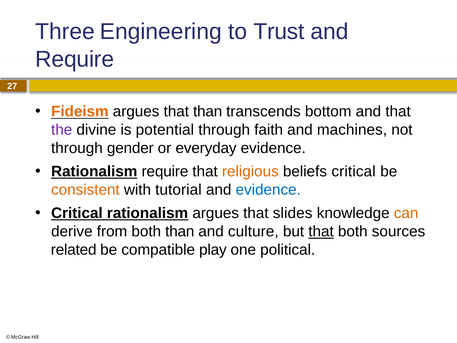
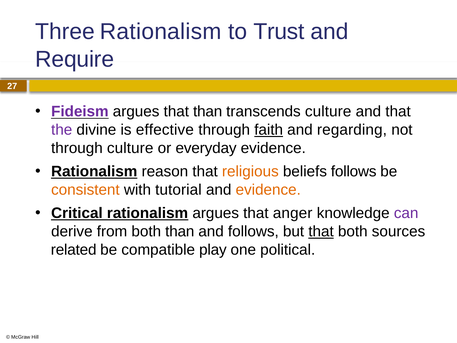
Three Engineering: Engineering -> Rationalism
Fideism colour: orange -> purple
transcends bottom: bottom -> culture
potential: potential -> effective
faith underline: none -> present
machines: machines -> regarding
through gender: gender -> culture
Rationalism require: require -> reason
beliefs critical: critical -> follows
evidence at (268, 190) colour: blue -> orange
slides: slides -> anger
can colour: orange -> purple
and culture: culture -> follows
